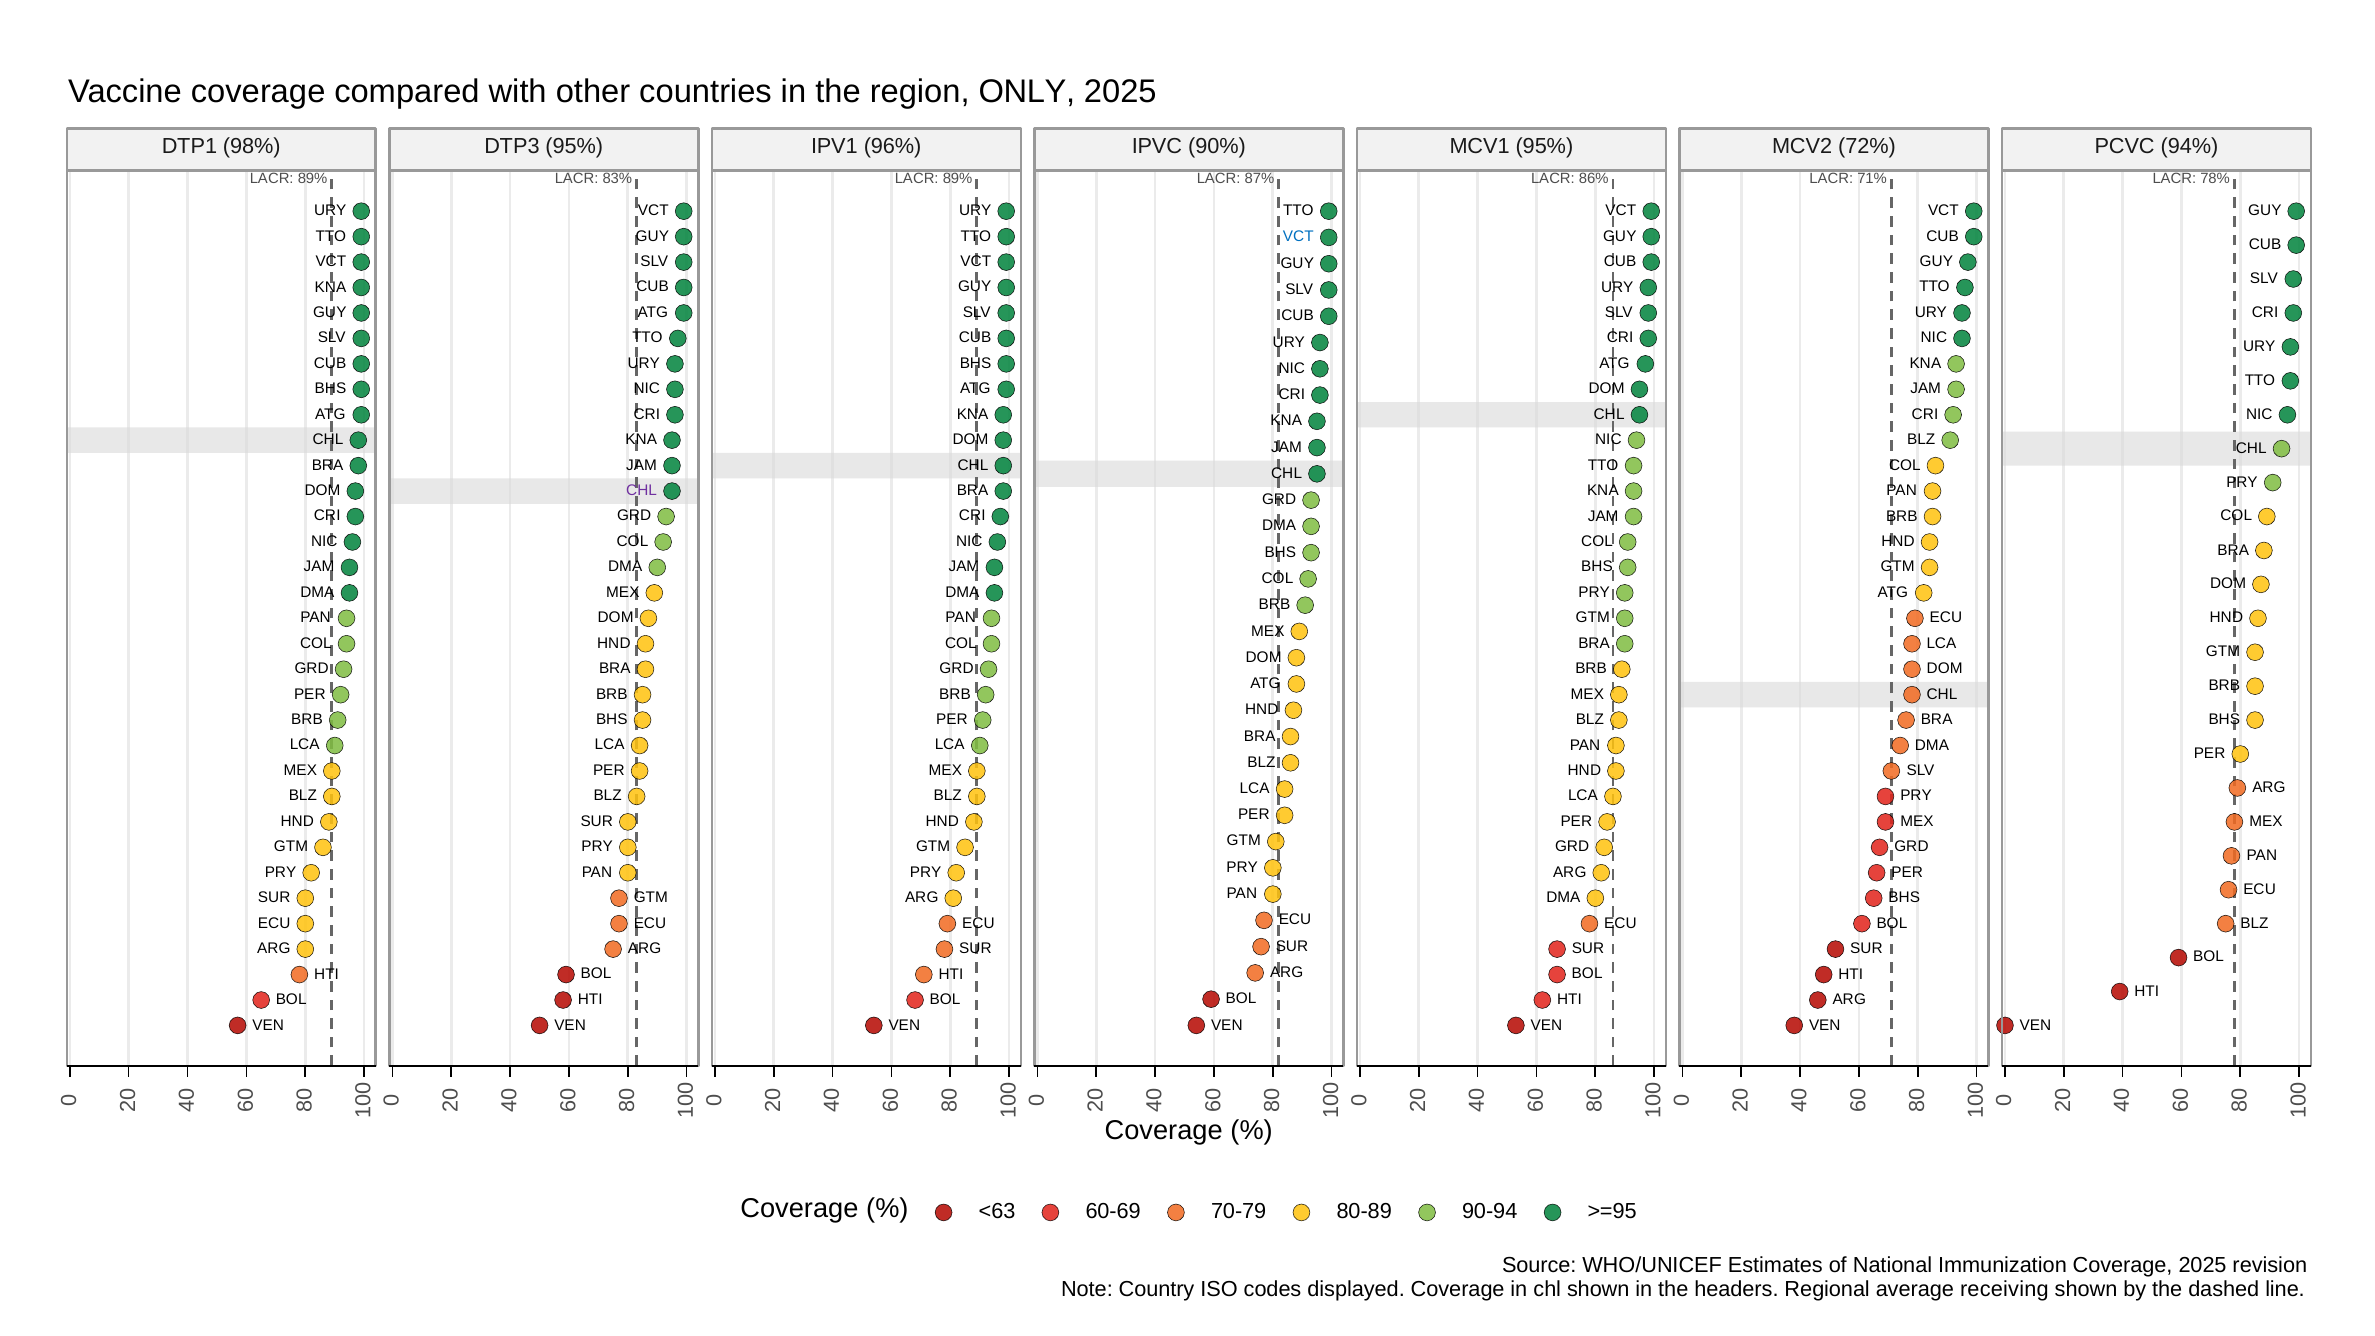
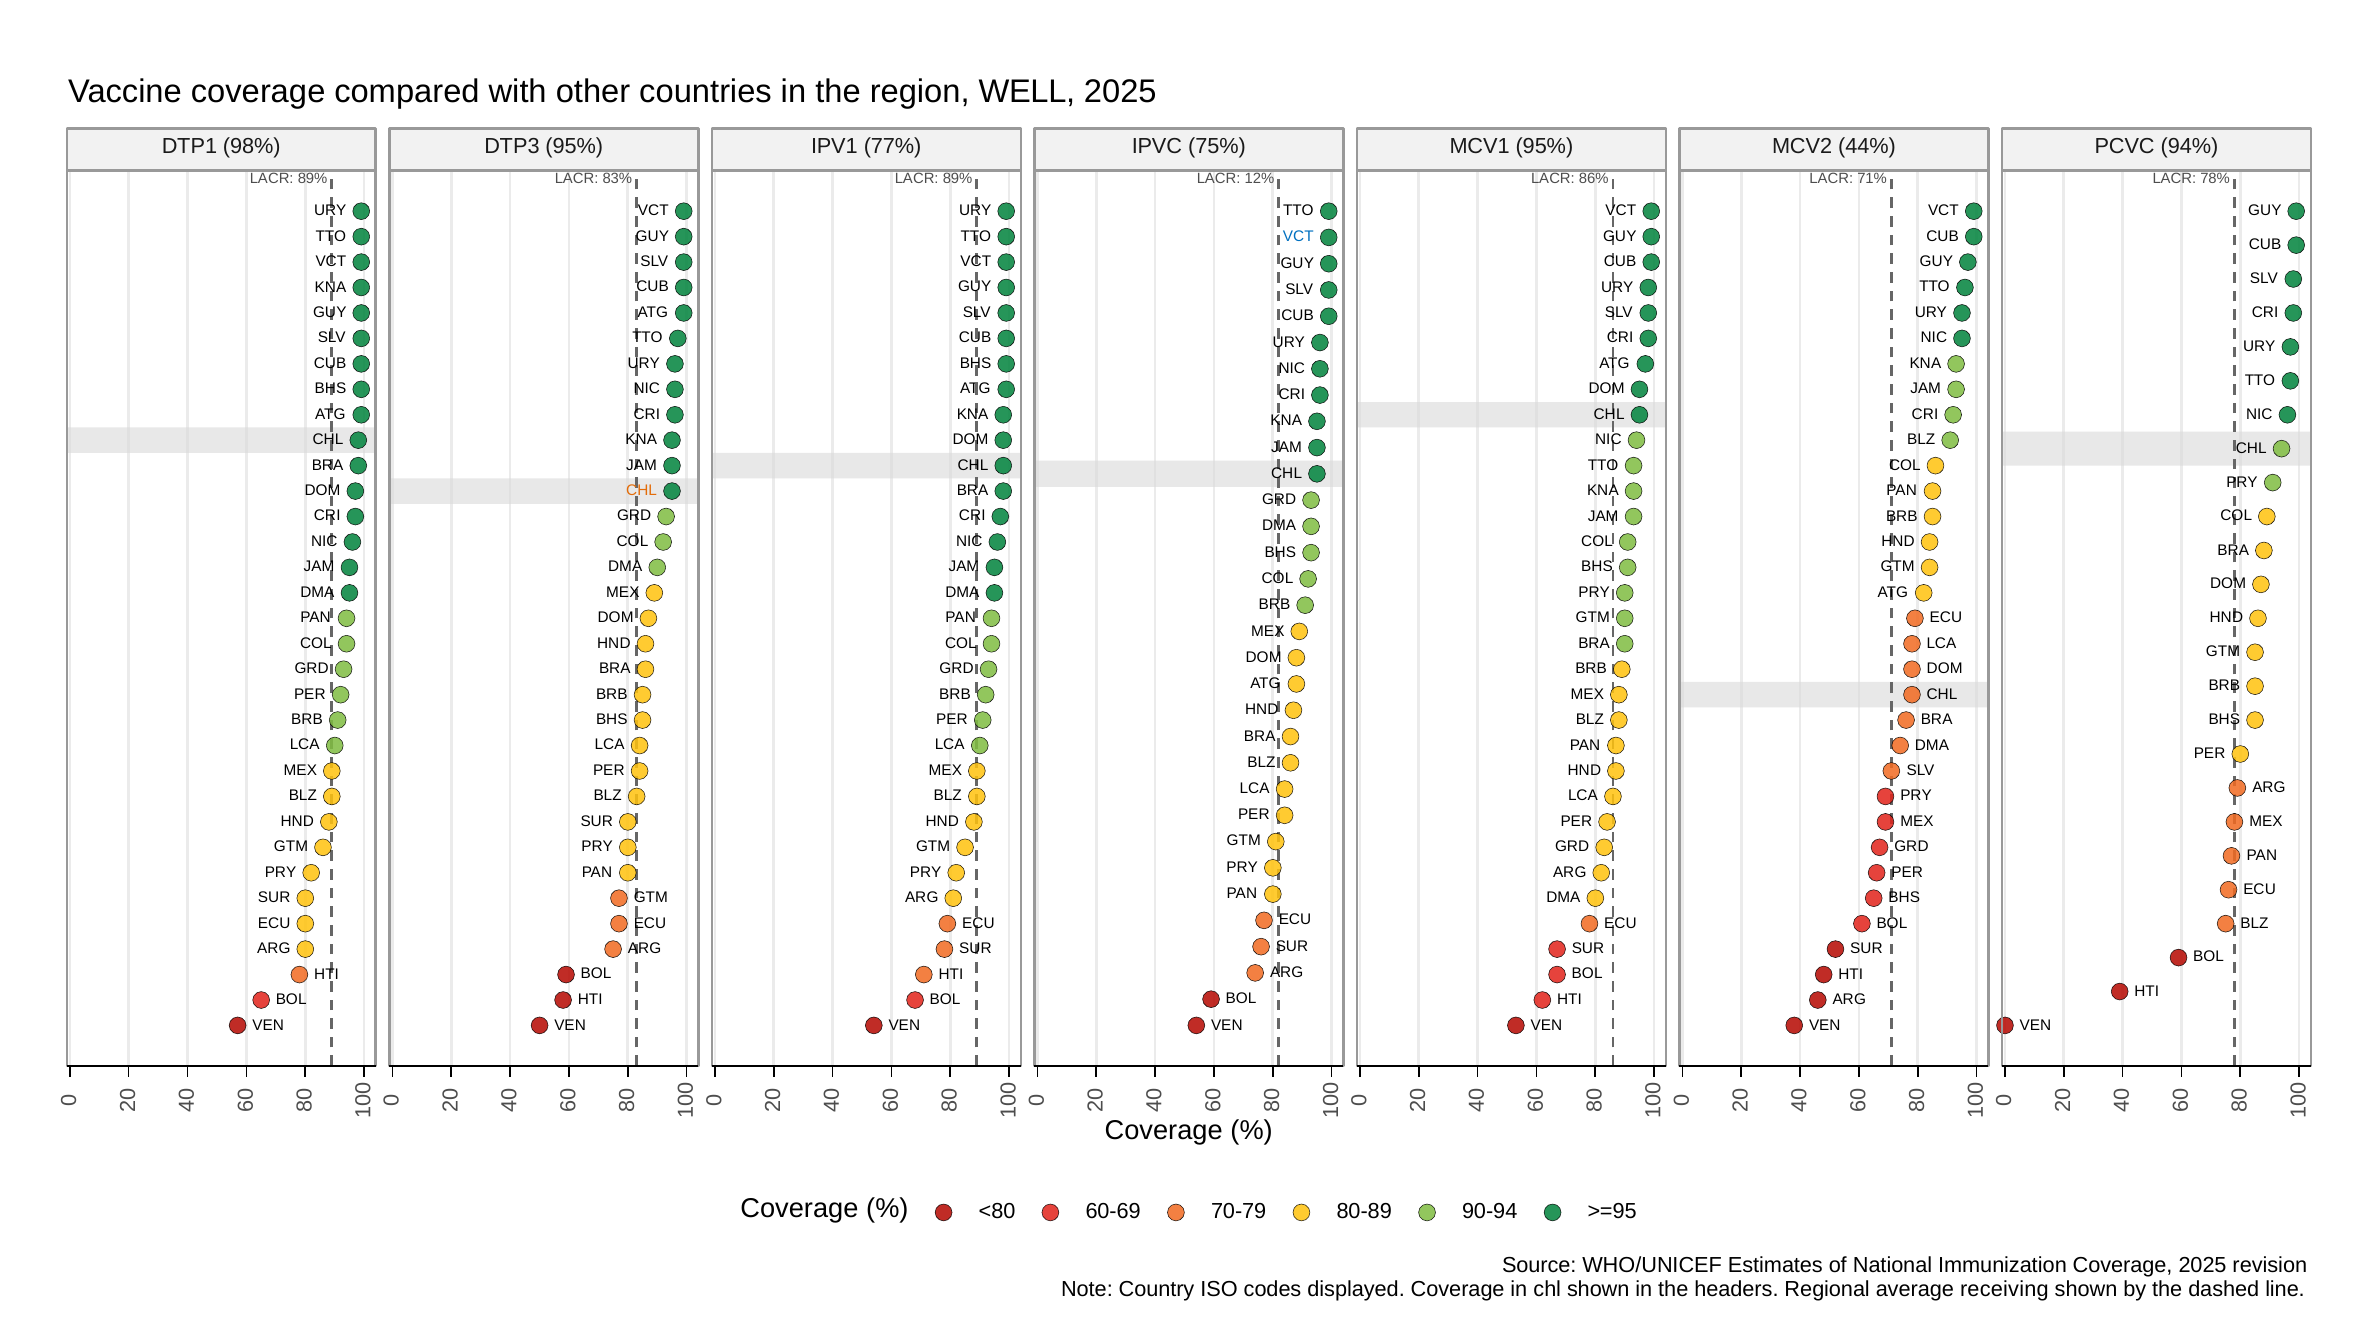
ONLY: ONLY -> WELL
96%: 96% -> 77%
90%: 90% -> 75%
72%: 72% -> 44%
87%: 87% -> 12%
CHL at (642, 490) colour: purple -> orange
<63: <63 -> <80
